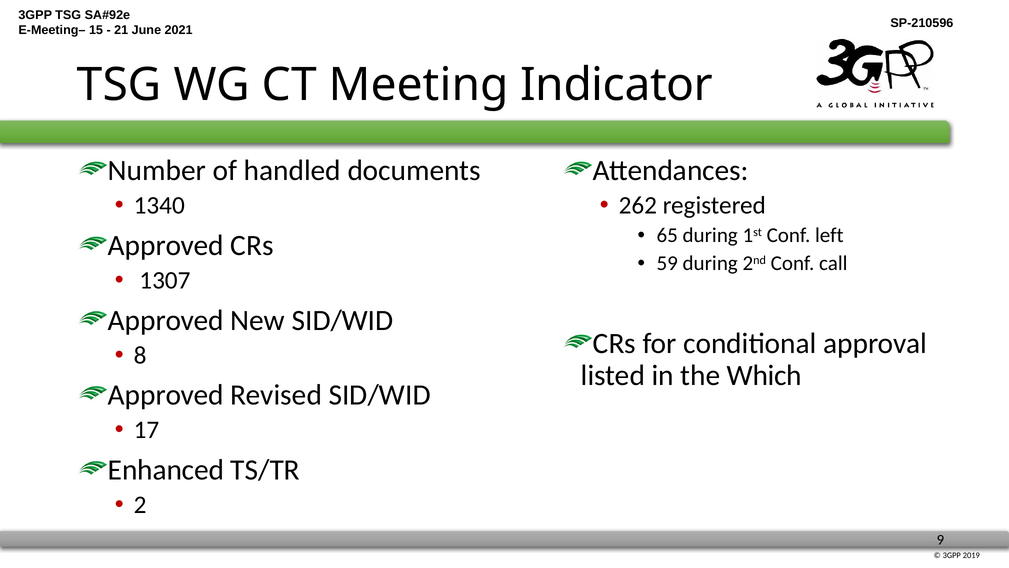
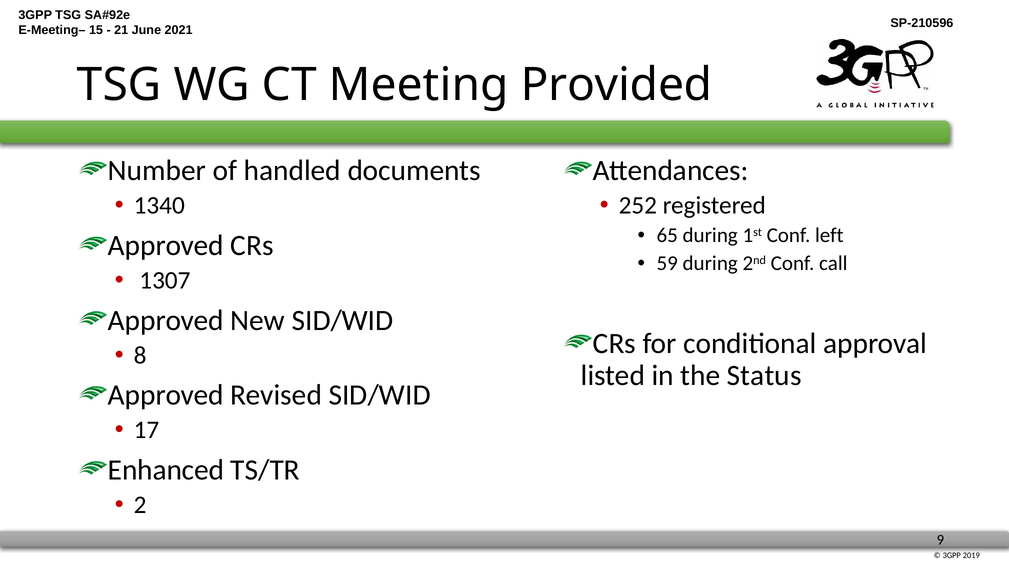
Indicator: Indicator -> Provided
262: 262 -> 252
Which: Which -> Status
